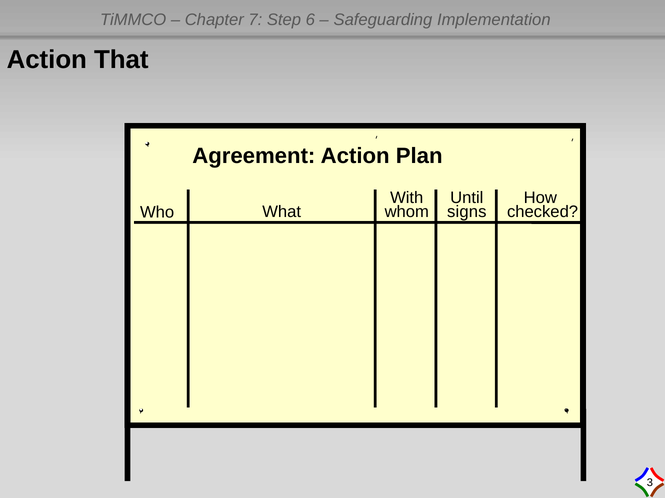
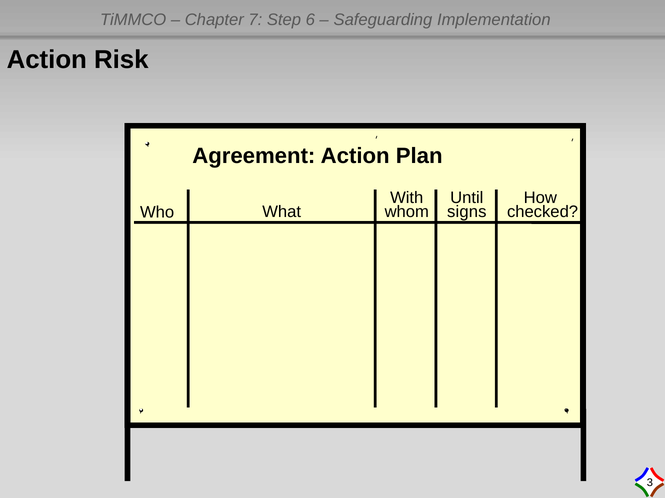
That: That -> Risk
